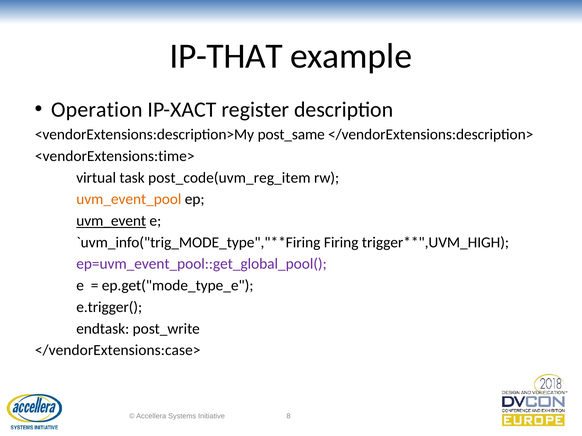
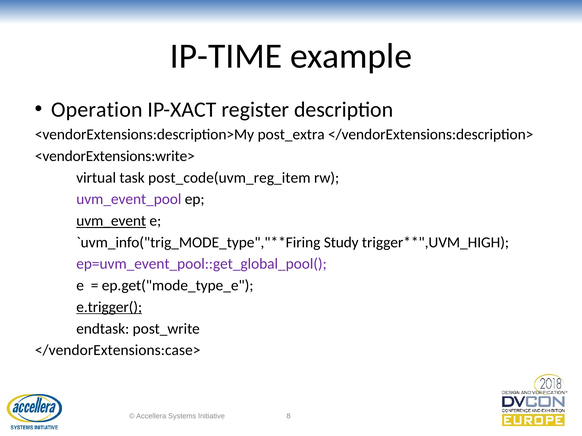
IP-THAT: IP-THAT -> IP-TIME
post_same: post_same -> post_extra
<vendorExtensions:time>: <vendorExtensions:time> -> <vendorExtensions:write>
uvm_event_pool colour: orange -> purple
Firing: Firing -> Study
e.trigger( underline: none -> present
